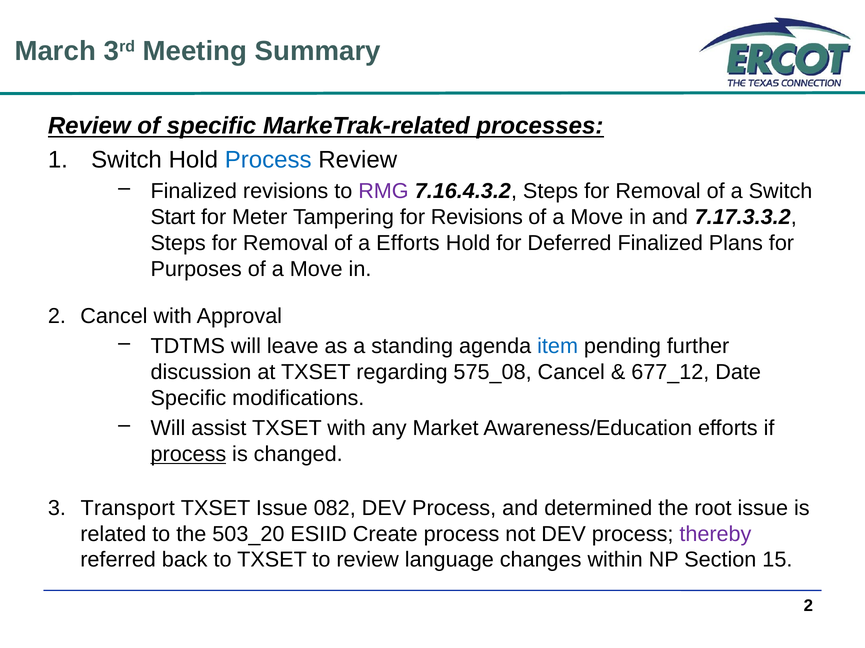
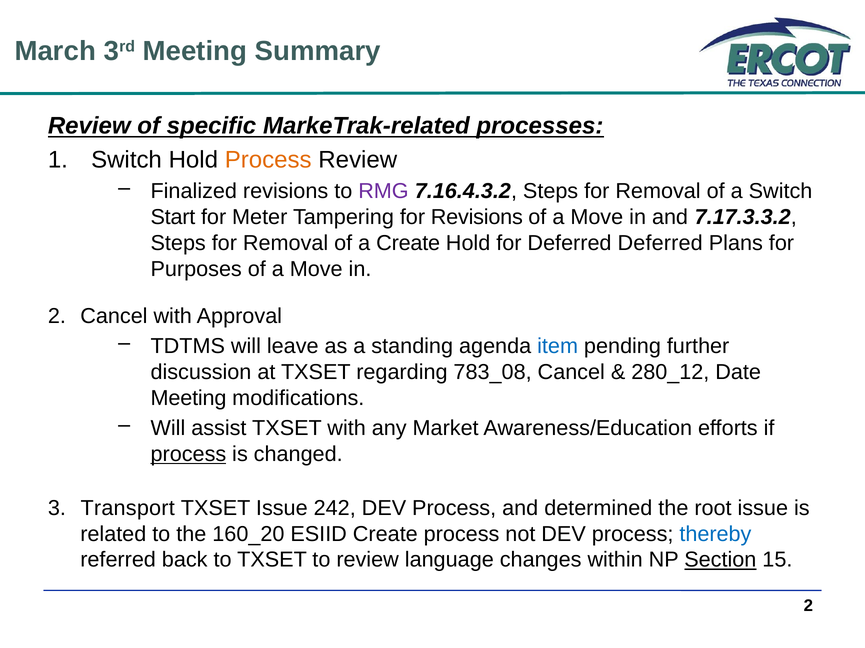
Process at (268, 160) colour: blue -> orange
a Efforts: Efforts -> Create
Deferred Finalized: Finalized -> Deferred
575_08: 575_08 -> 783_08
677_12: 677_12 -> 280_12
Specific at (188, 399): Specific -> Meeting
082: 082 -> 242
503_20: 503_20 -> 160_20
thereby colour: purple -> blue
Section underline: none -> present
